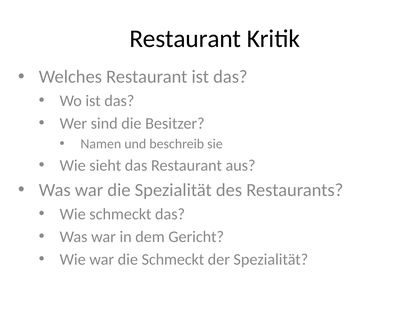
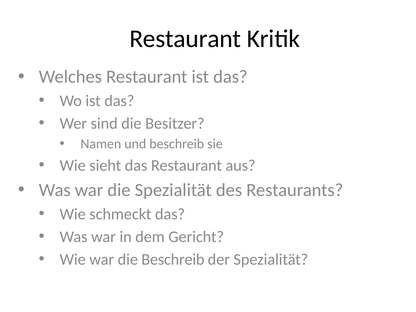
die Schmeckt: Schmeckt -> Beschreib
